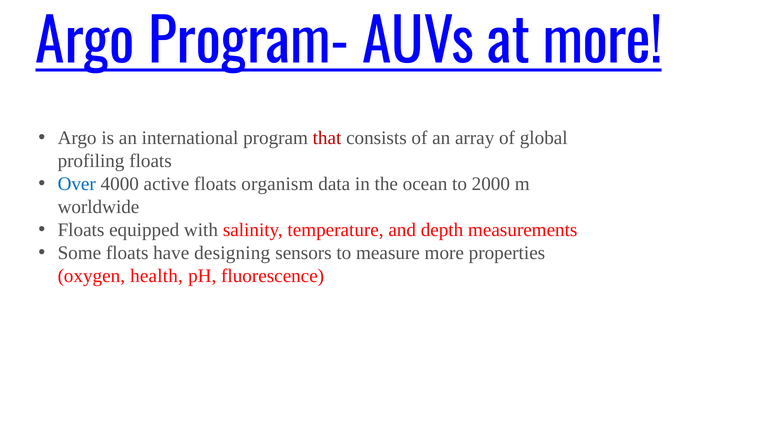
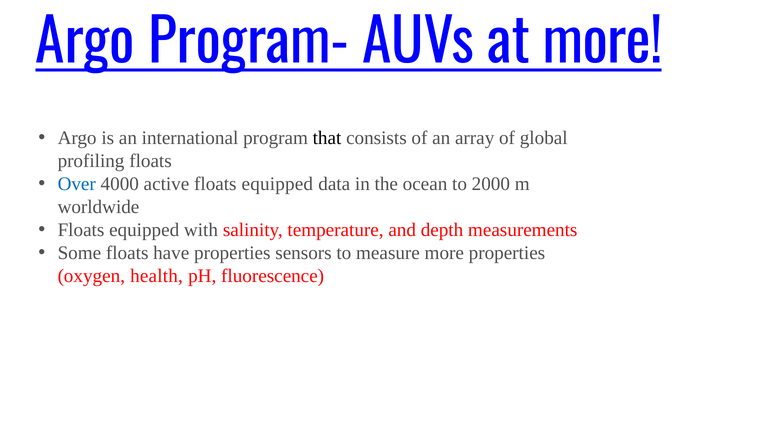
that colour: red -> black
active floats organism: organism -> equipped
have designing: designing -> properties
